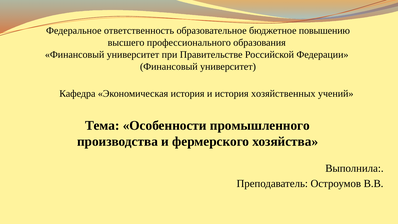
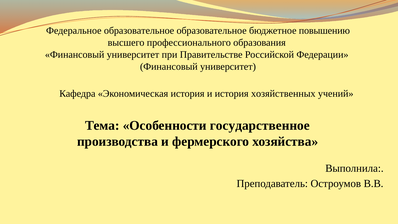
Федеральное ответственность: ответственность -> образовательное
промышленного: промышленного -> государственное
